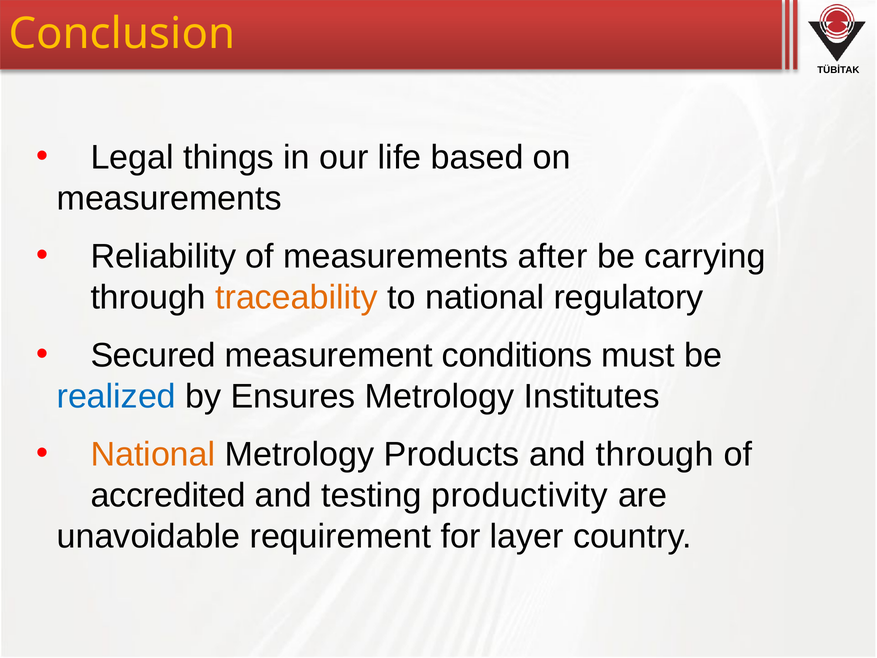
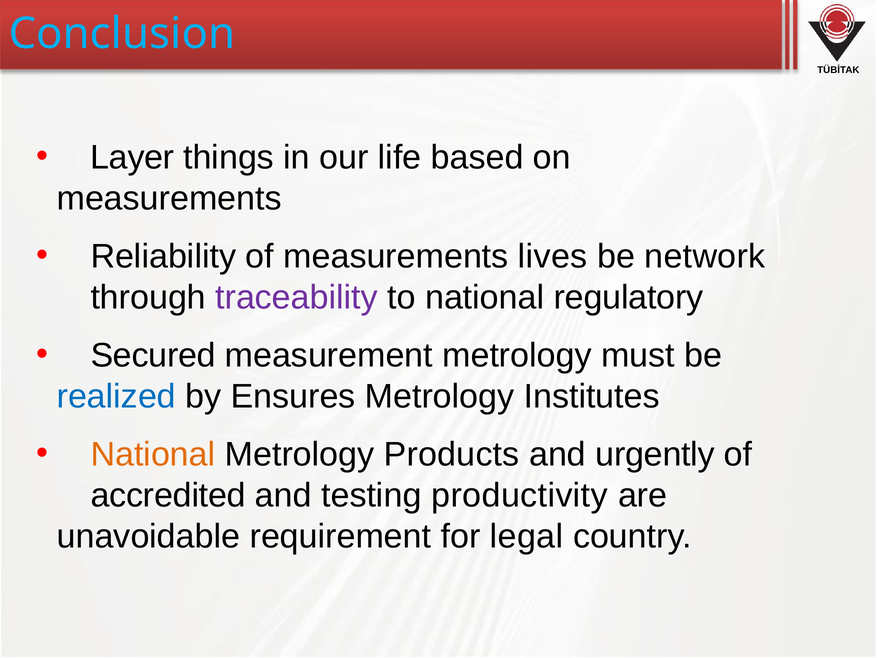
Conclusion colour: yellow -> light blue
Legal: Legal -> Layer
after: after -> lives
carrying: carrying -> network
traceability colour: orange -> purple
measurement conditions: conditions -> metrology
and through: through -> urgently
layer: layer -> legal
